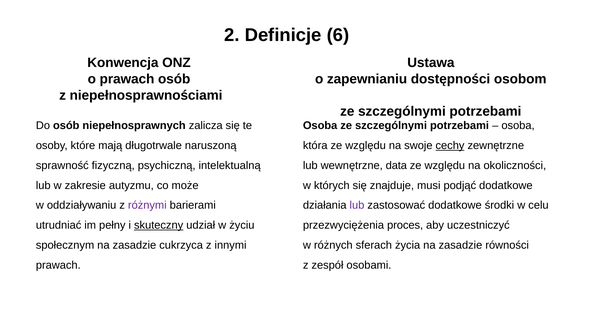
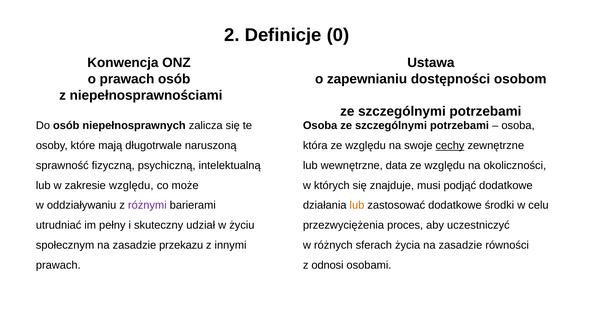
6: 6 -> 0
zakresie autyzmu: autyzmu -> względu
lub at (357, 205) colour: purple -> orange
skuteczny underline: present -> none
cukrzyca: cukrzyca -> przekazu
zespół: zespół -> odnosi
